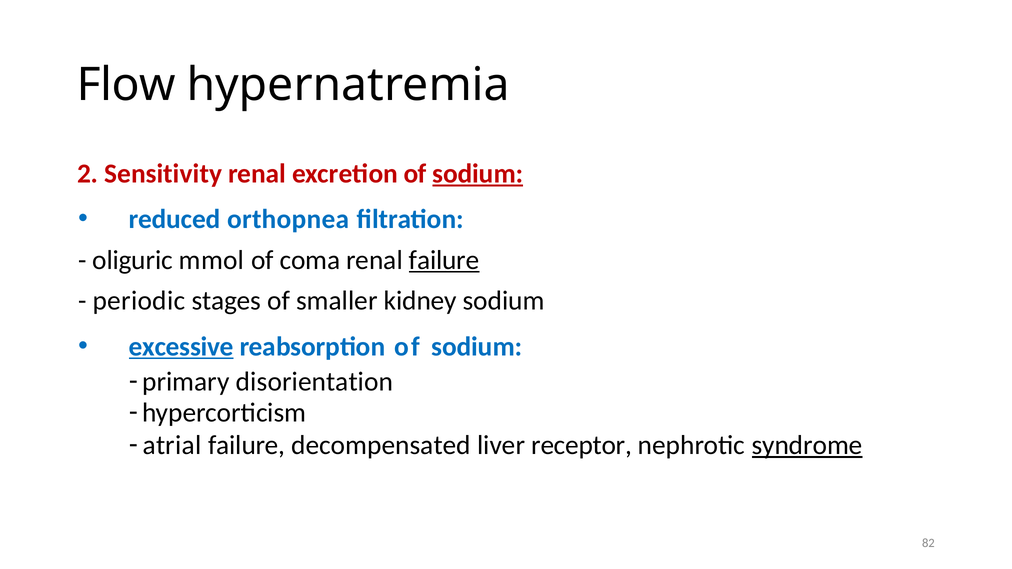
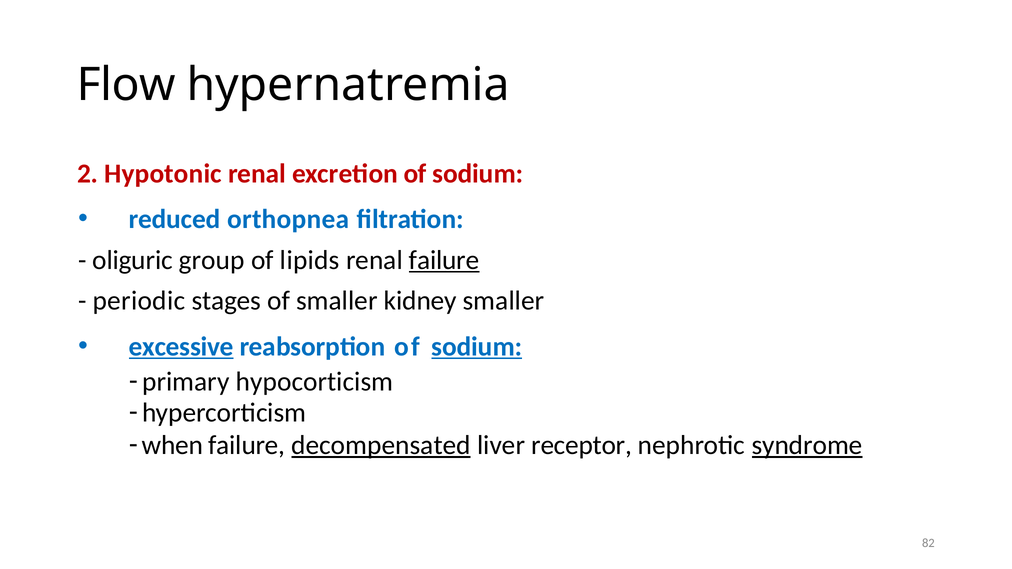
Sensitivity: Sensitivity -> Hypotonic
sodium at (478, 174) underline: present -> none
mmol: mmol -> group
coma: coma -> lipids
kidney sodium: sodium -> smaller
sodium at (477, 347) underline: none -> present
disorientation: disorientation -> hypocorticism
atrial: atrial -> when
decompensated underline: none -> present
